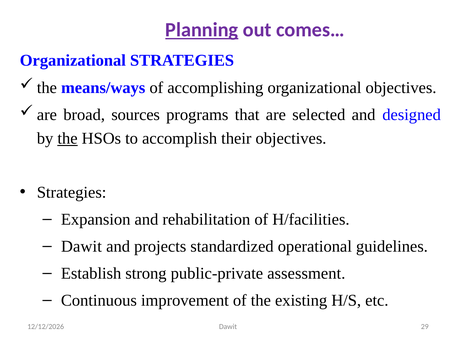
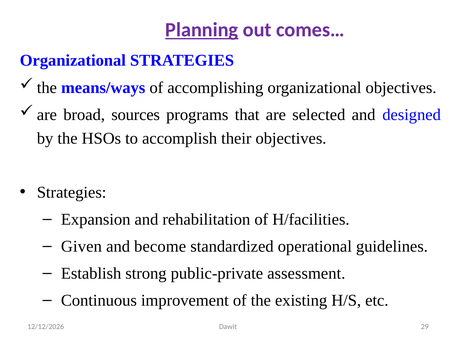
the at (68, 138) underline: present -> none
Dawit at (81, 246): Dawit -> Given
projects: projects -> become
